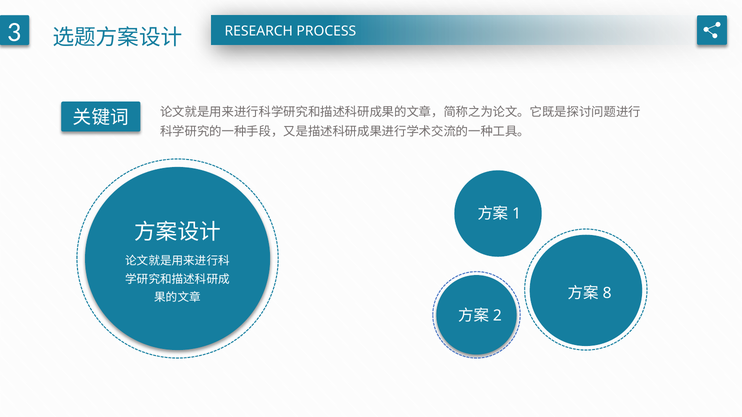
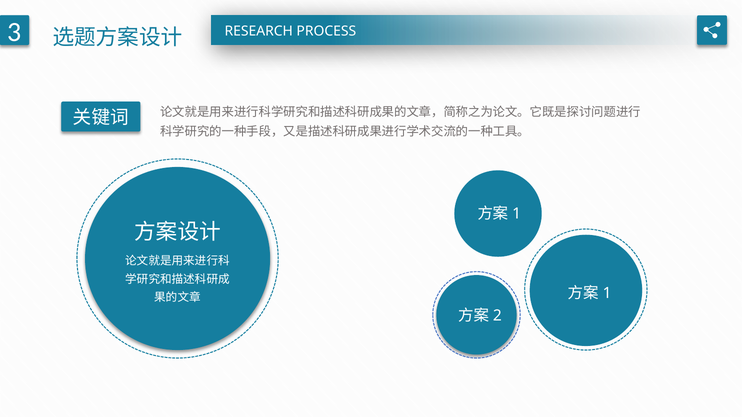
8 at (607, 293): 8 -> 1
